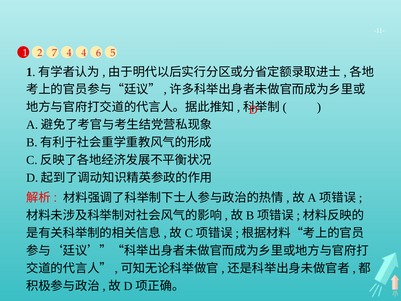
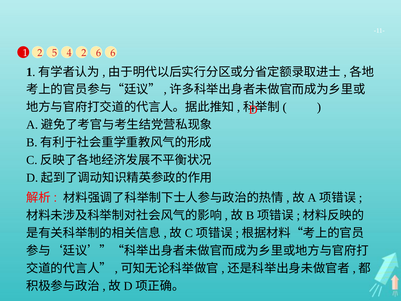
7: 7 -> 5
4 4: 4 -> 2
6 5: 5 -> 6
